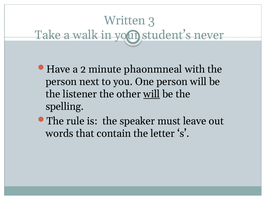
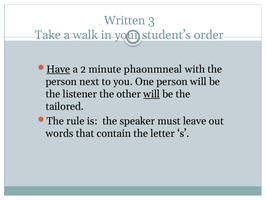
never: never -> order
Have underline: none -> present
spelling: spelling -> tailored
